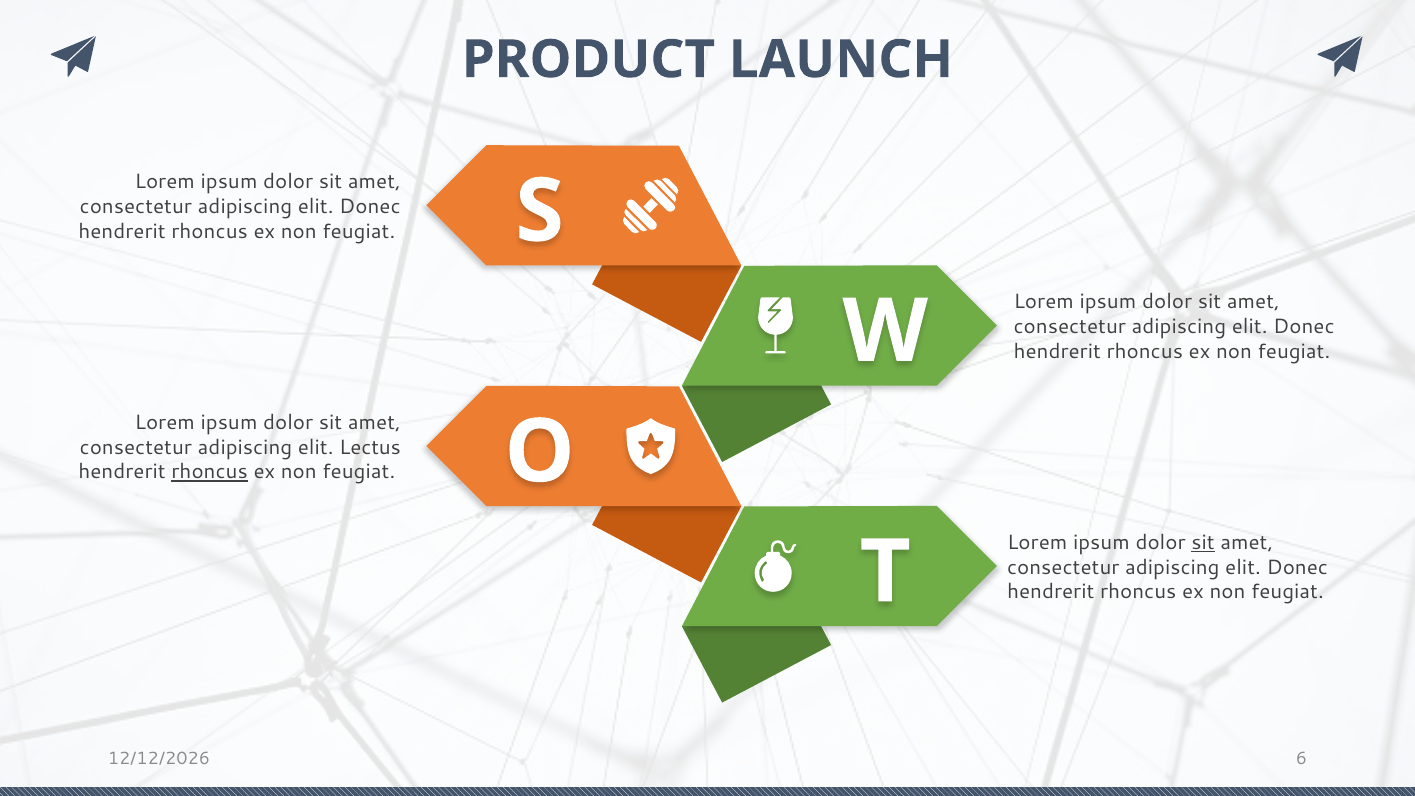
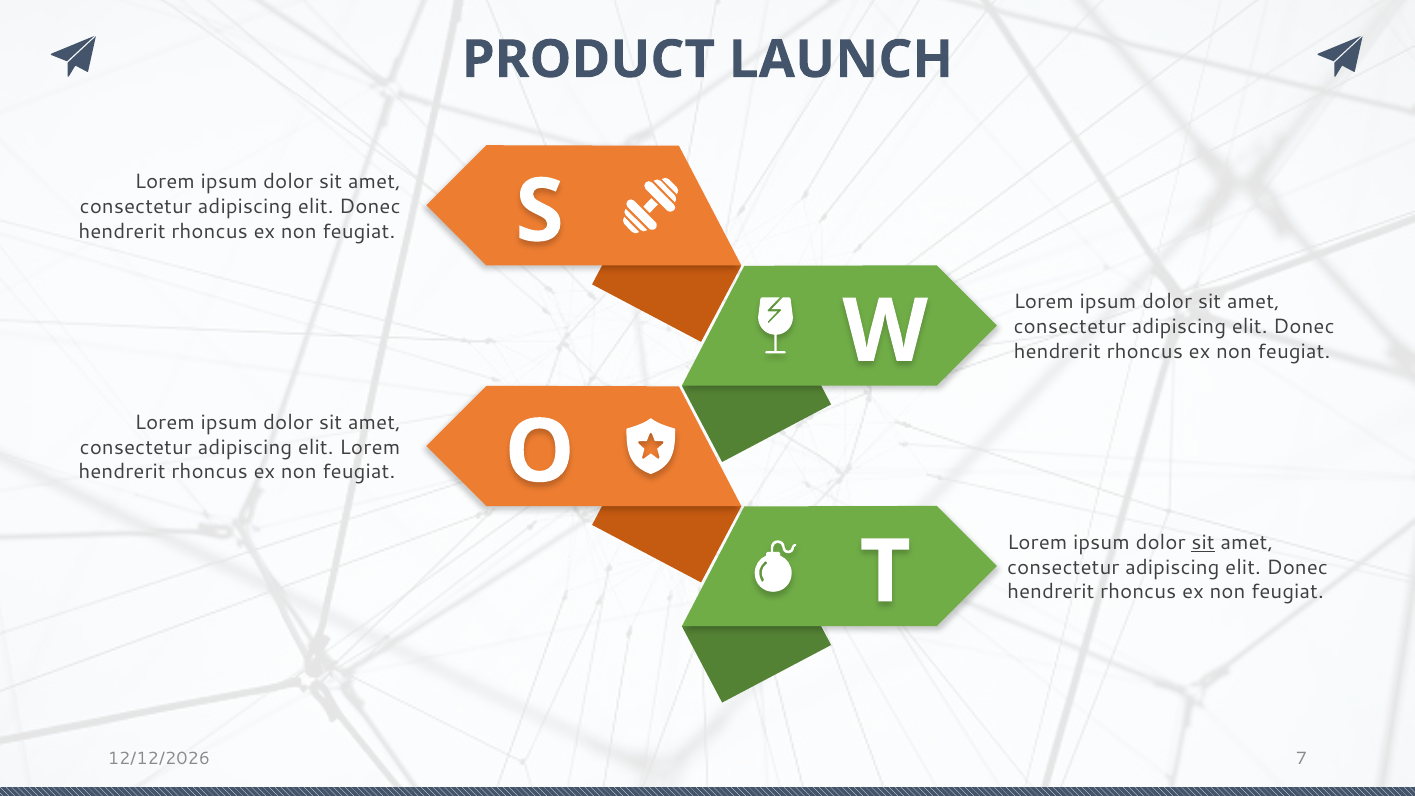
elit Lectus: Lectus -> Lorem
rhoncus at (210, 472) underline: present -> none
6: 6 -> 7
